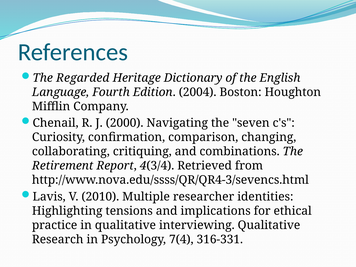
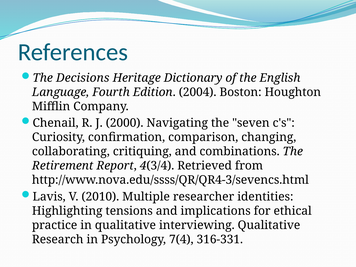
Regarded: Regarded -> Decisions
